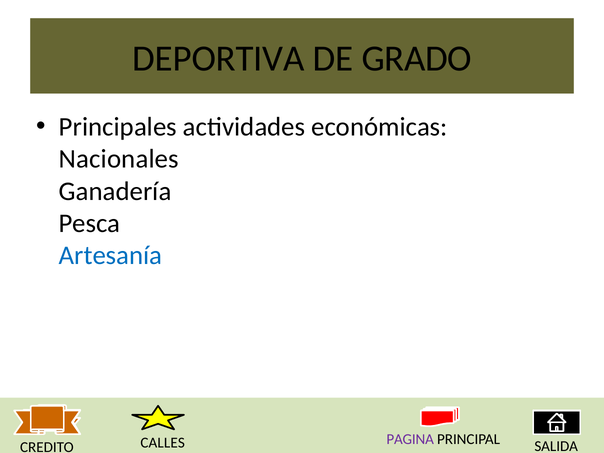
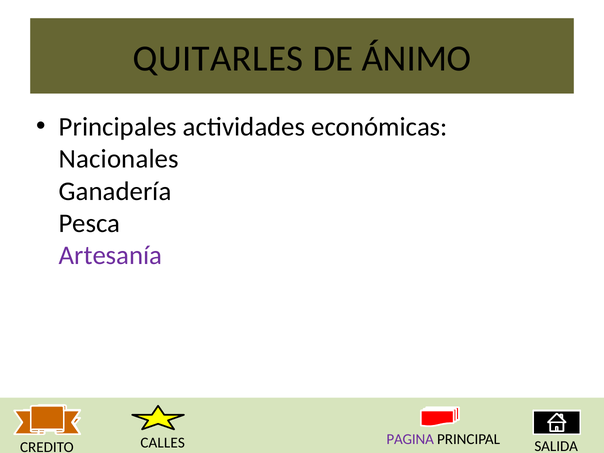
DEPORTIVA: DEPORTIVA -> QUITARLES
GRADO: GRADO -> ÁNIMO
Artesanía colour: blue -> purple
